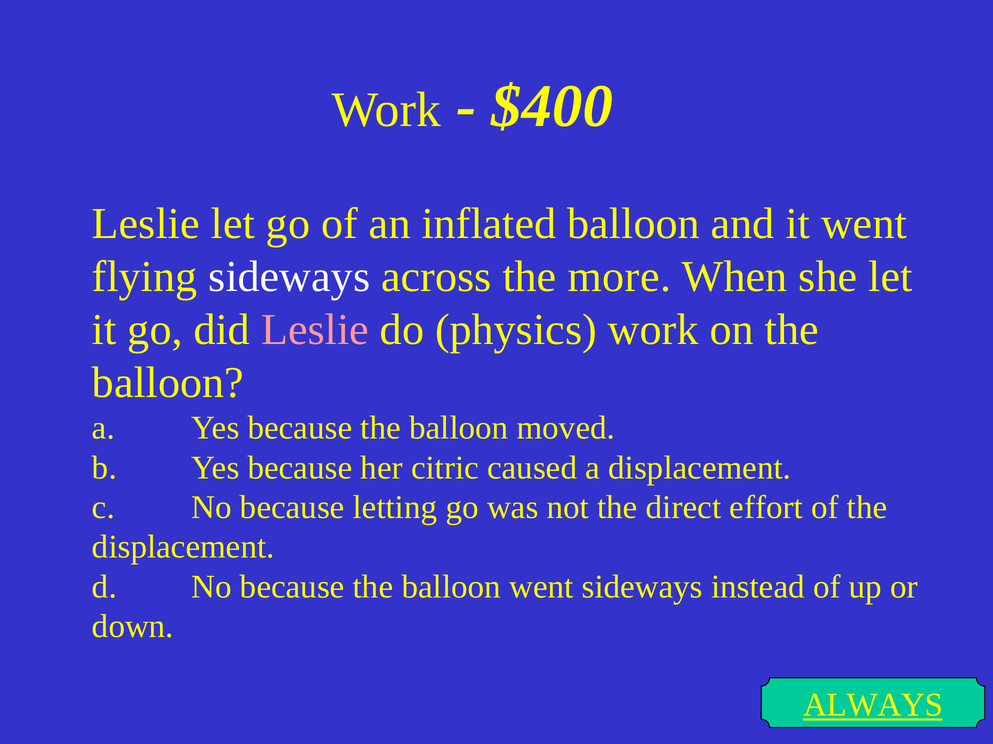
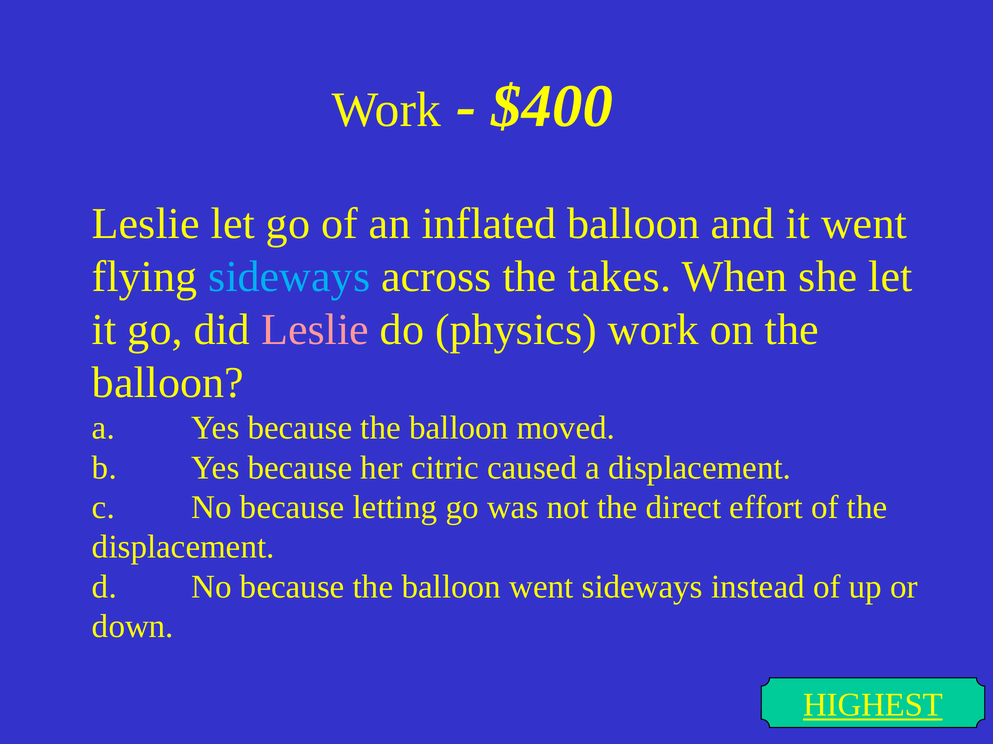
sideways at (289, 277) colour: white -> light blue
more: more -> takes
ALWAYS: ALWAYS -> HIGHEST
